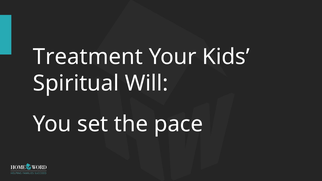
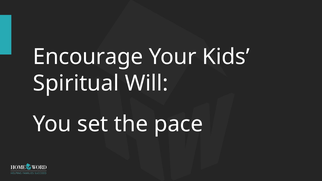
Treatment: Treatment -> Encourage
